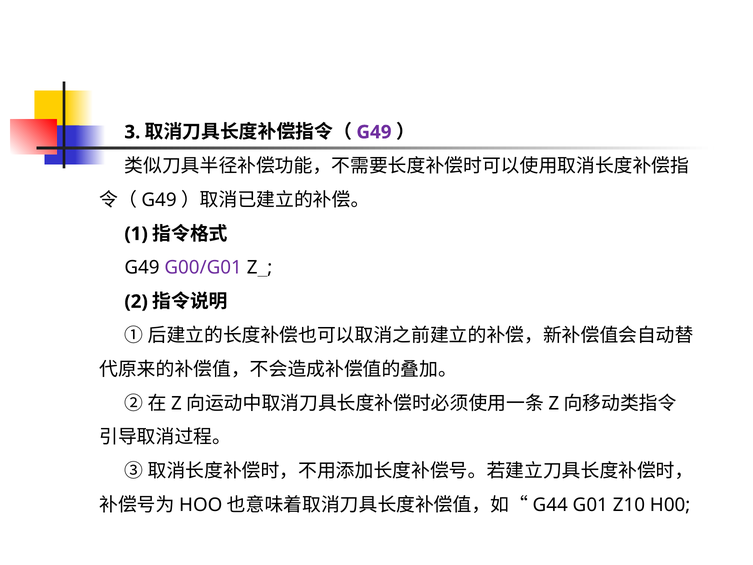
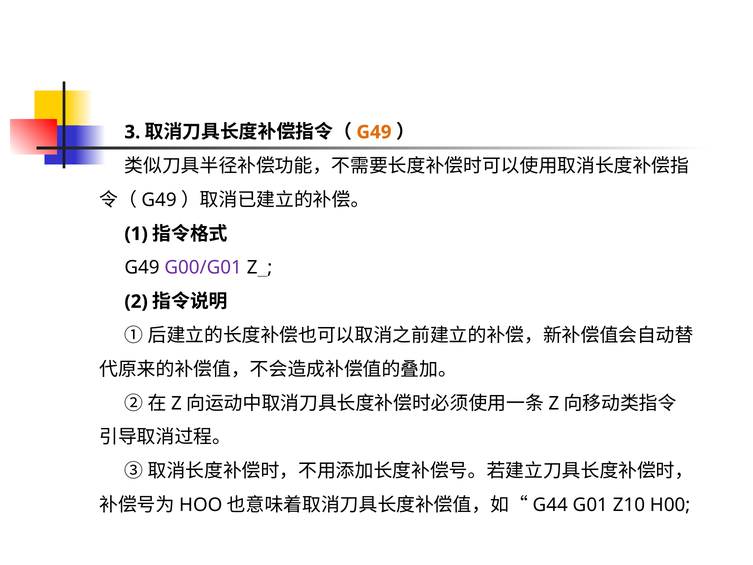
G49 at (374, 132) colour: purple -> orange
